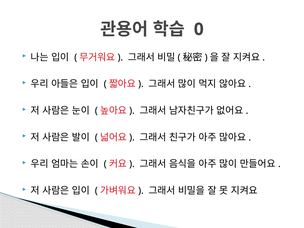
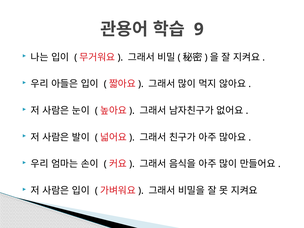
0: 0 -> 9
